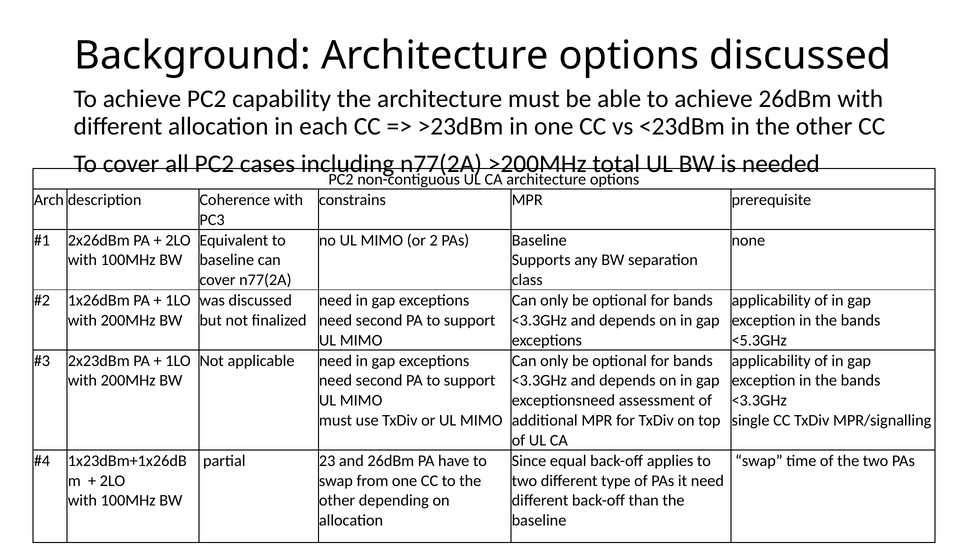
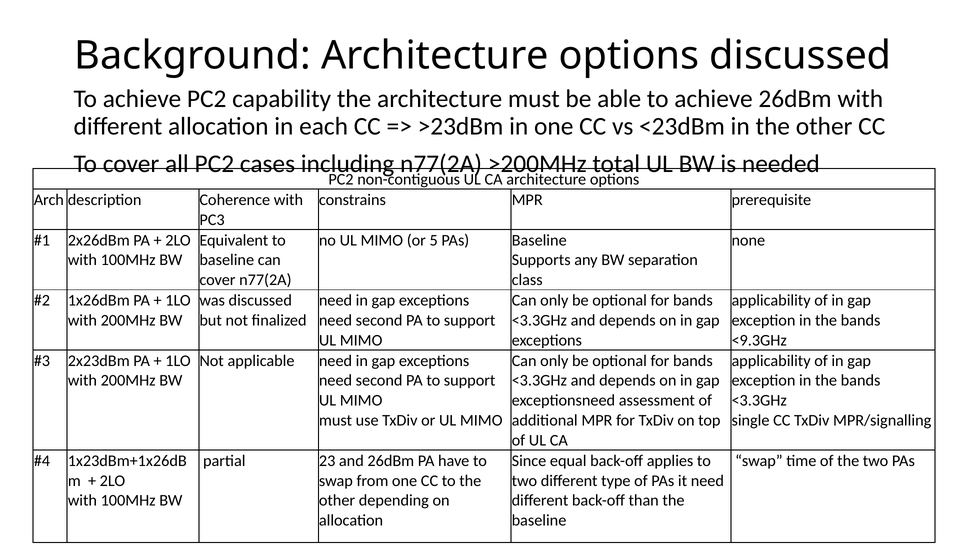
2: 2 -> 5
<5.3GHz: <5.3GHz -> <9.3GHz
